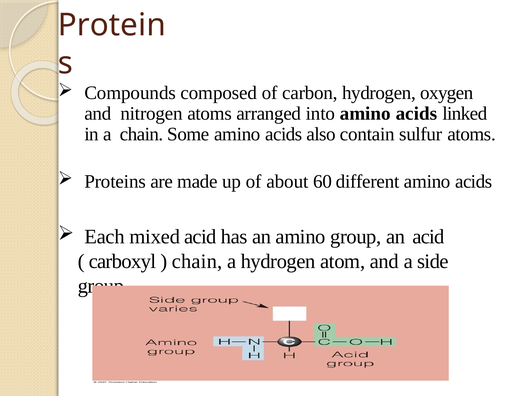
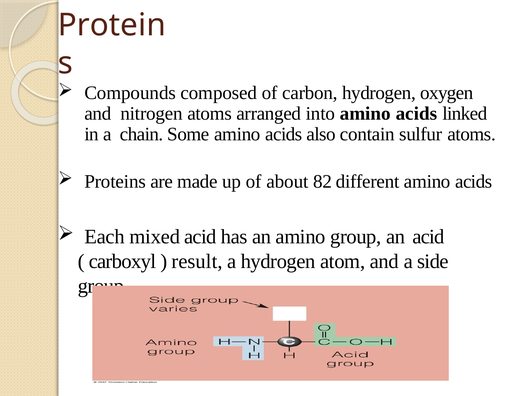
60: 60 -> 82
chain at (197, 261): chain -> result
